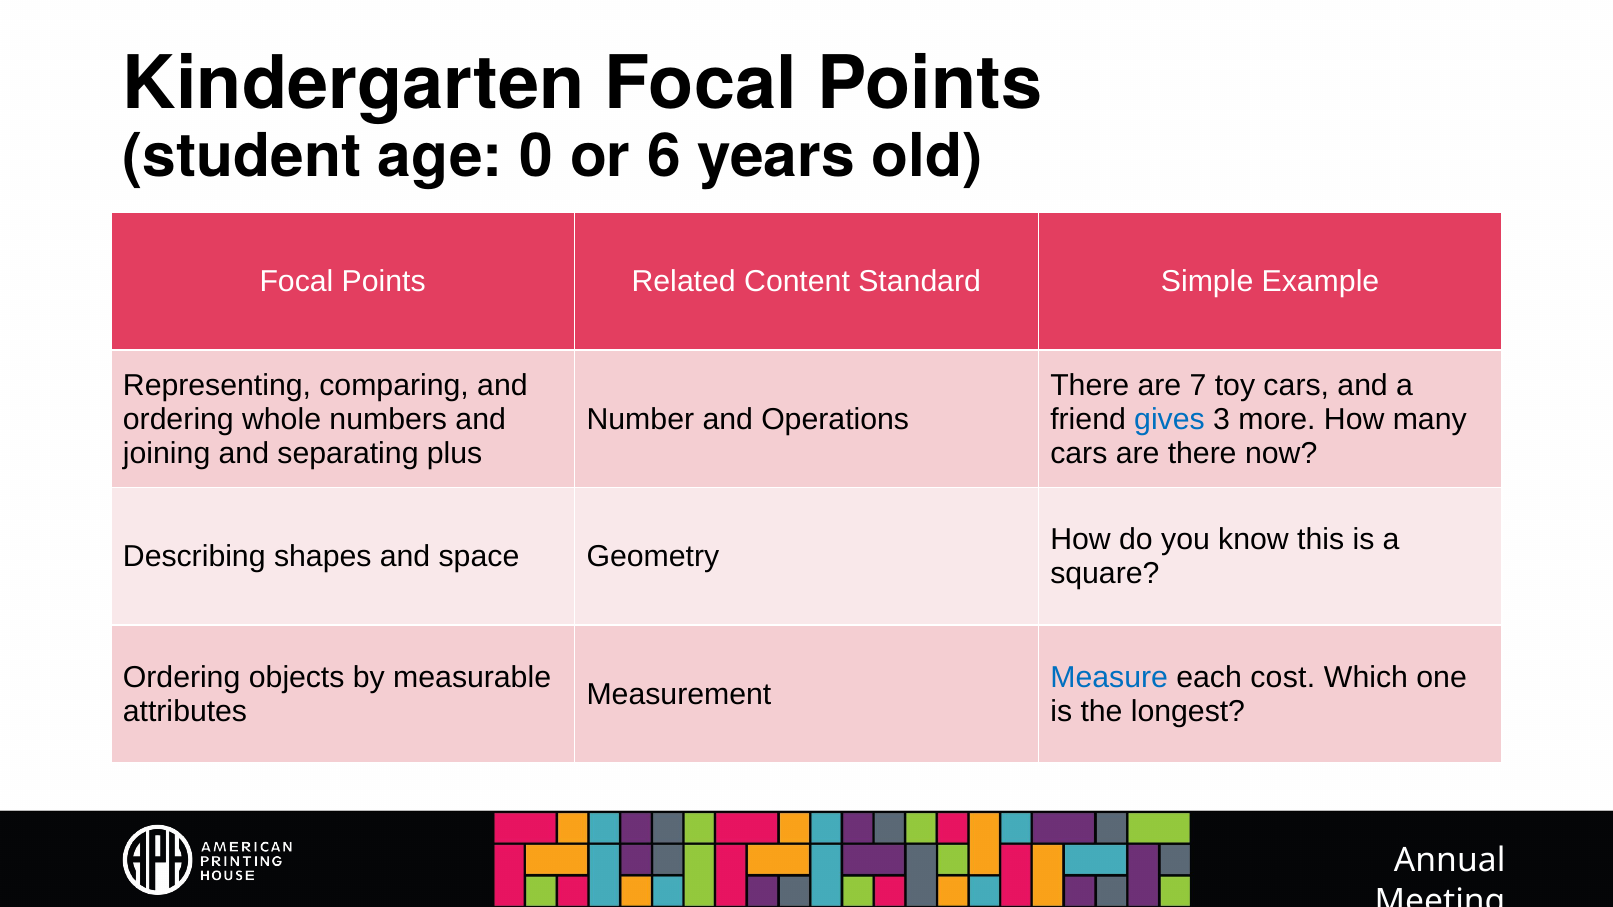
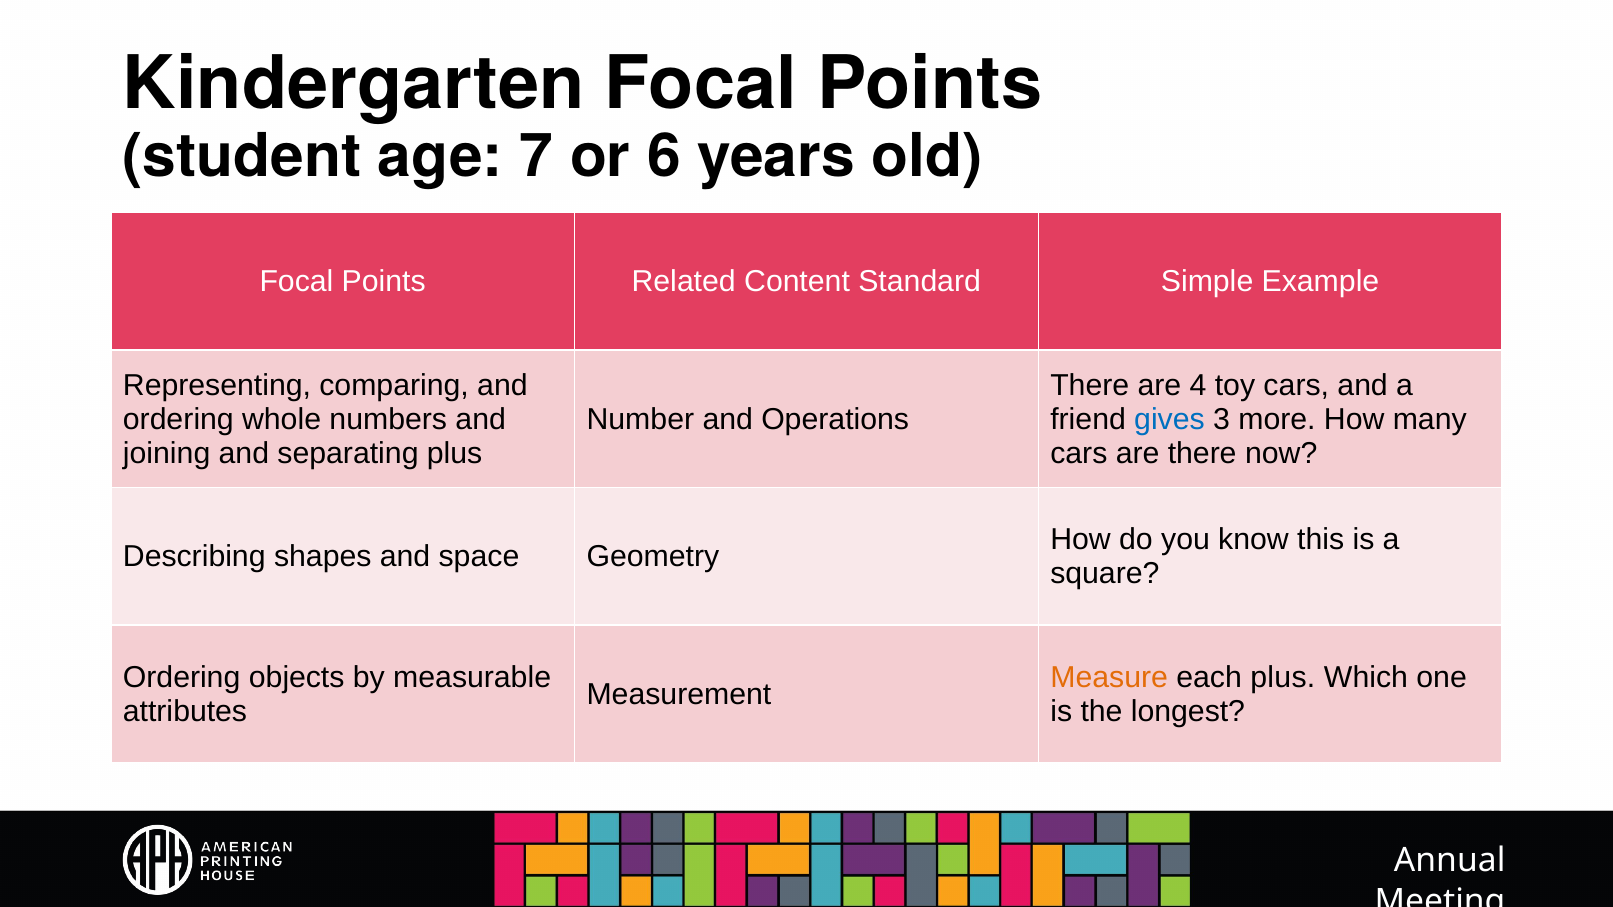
0: 0 -> 7
7: 7 -> 4
Measure colour: blue -> orange
each cost: cost -> plus
